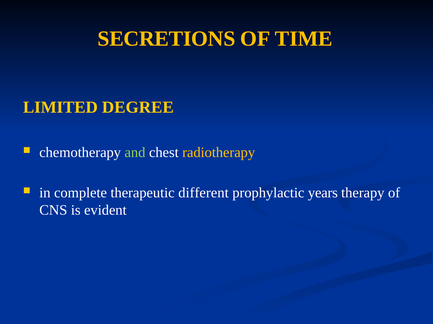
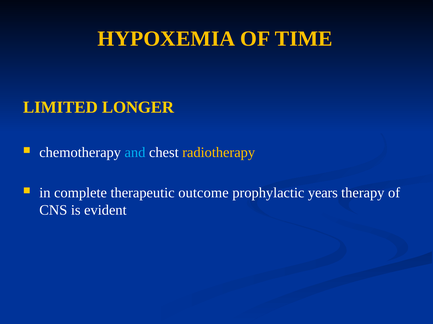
SECRETIONS: SECRETIONS -> HYPOXEMIA
DEGREE: DEGREE -> LONGER
and colour: light green -> light blue
different: different -> outcome
